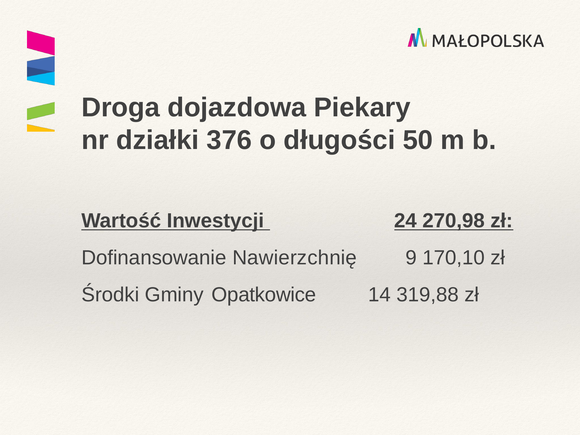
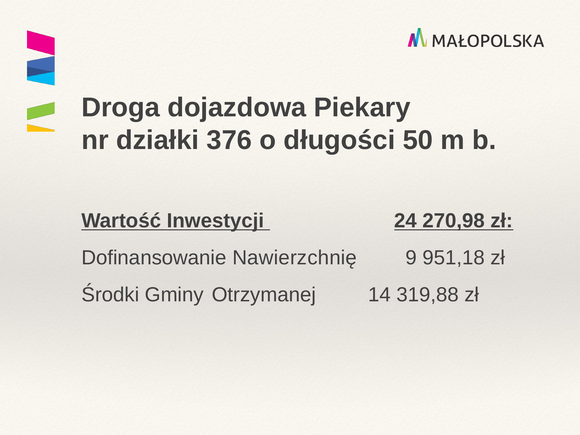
170,10: 170,10 -> 951,18
Opatkowice: Opatkowice -> Otrzymanej
